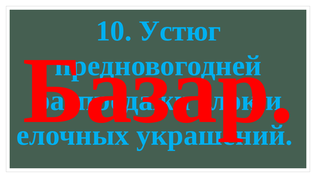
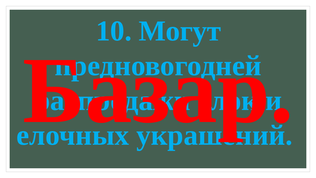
Устюг: Устюг -> Могут
